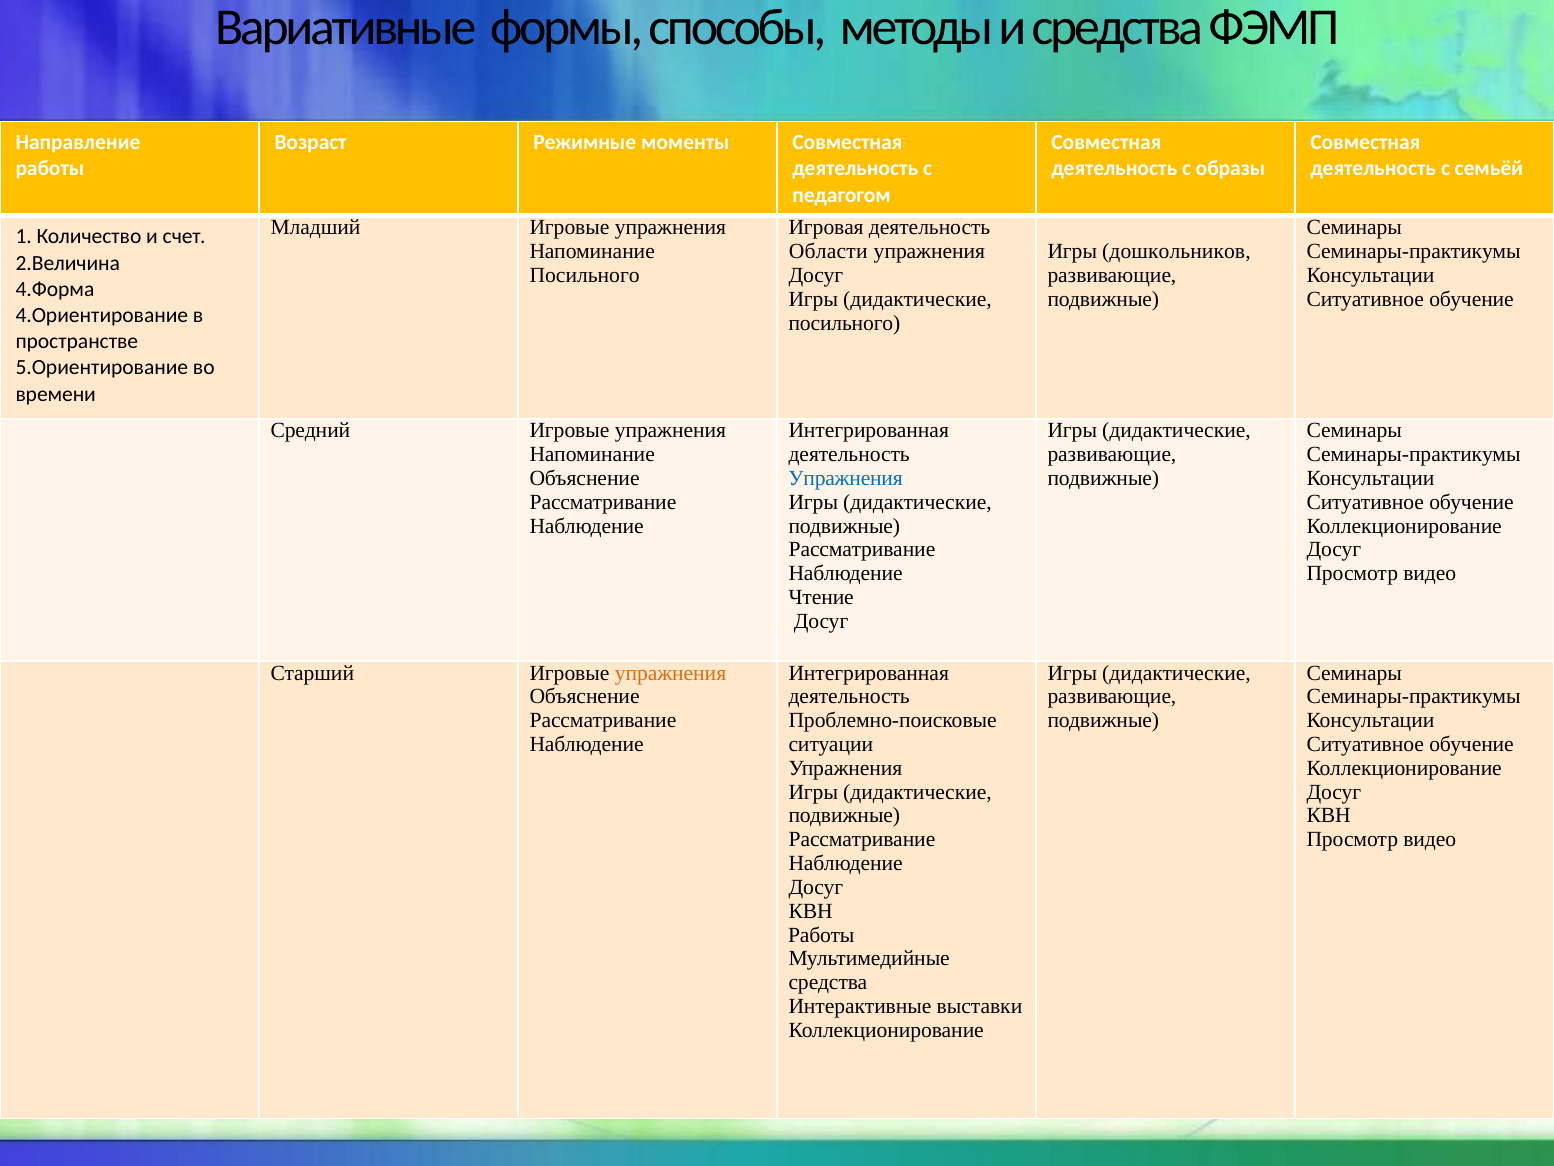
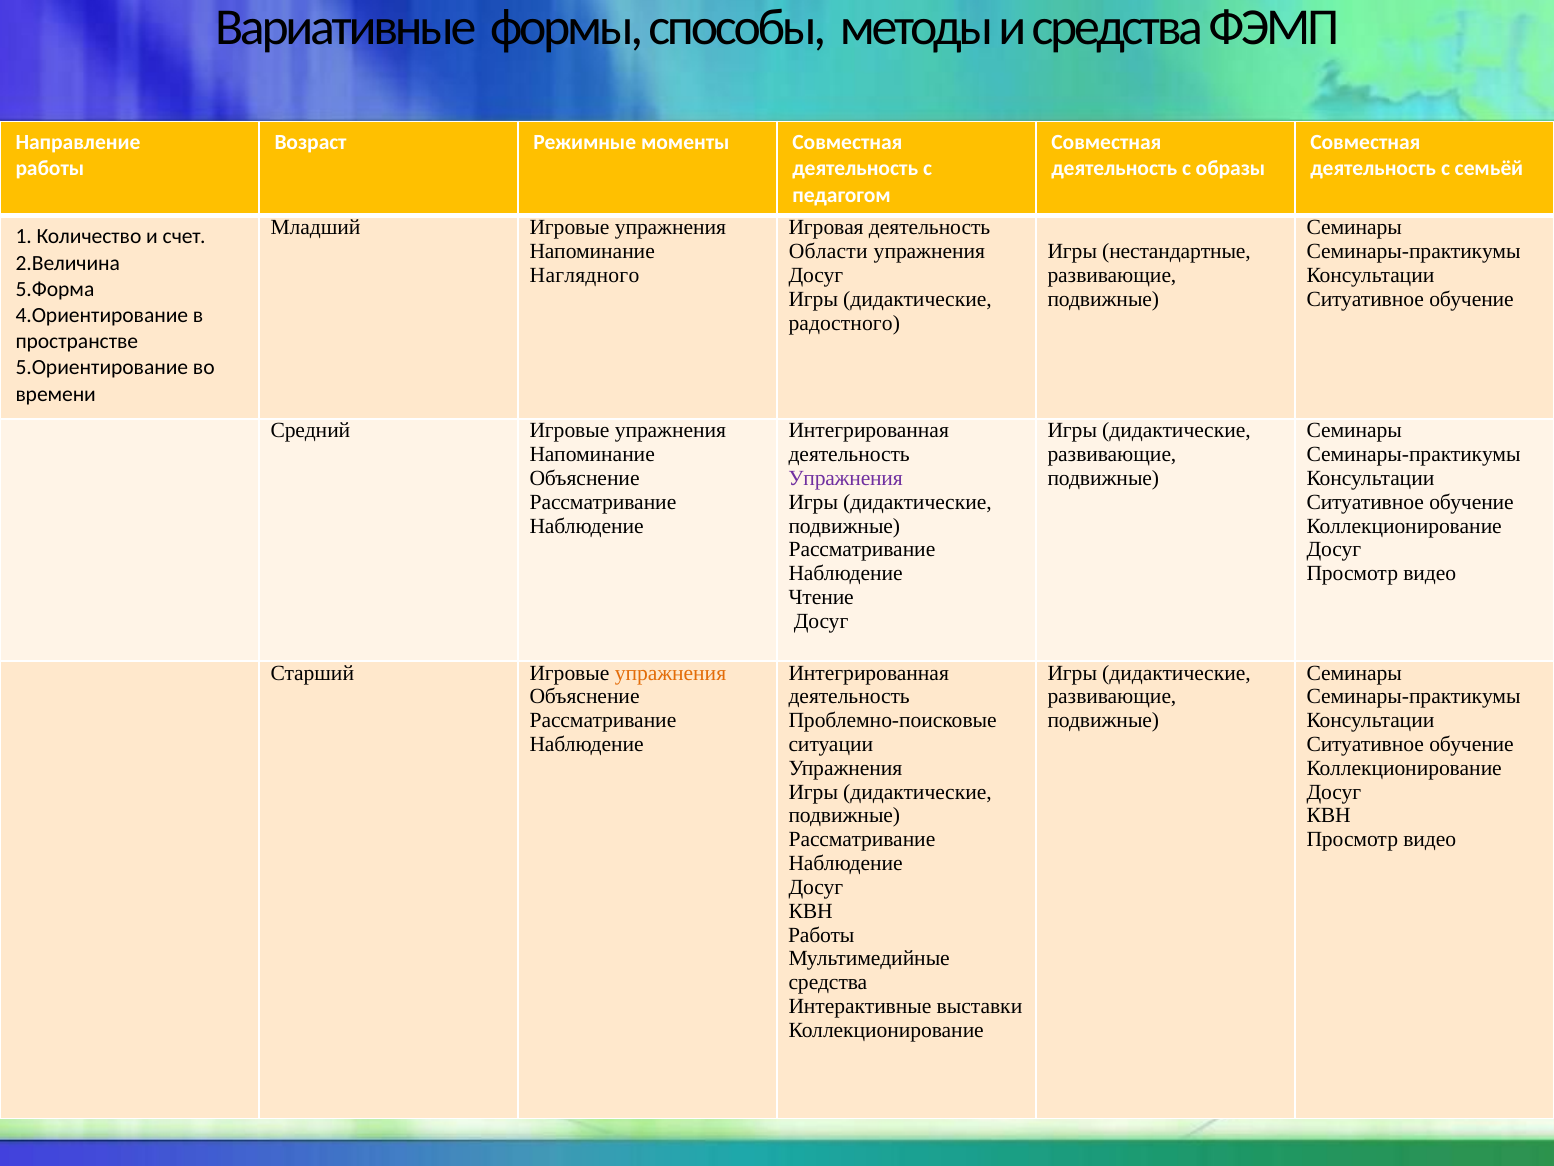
дошкольников: дошкольников -> нестандартные
Посильного at (585, 275): Посильного -> Наглядного
4.Форма: 4.Форма -> 5.Форма
посильного at (844, 323): посильного -> радостного
Упражнения at (846, 478) colour: blue -> purple
